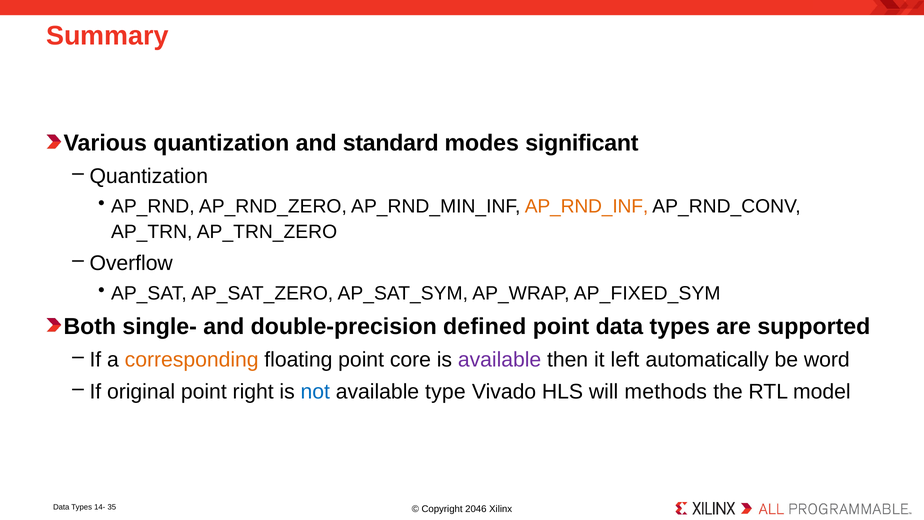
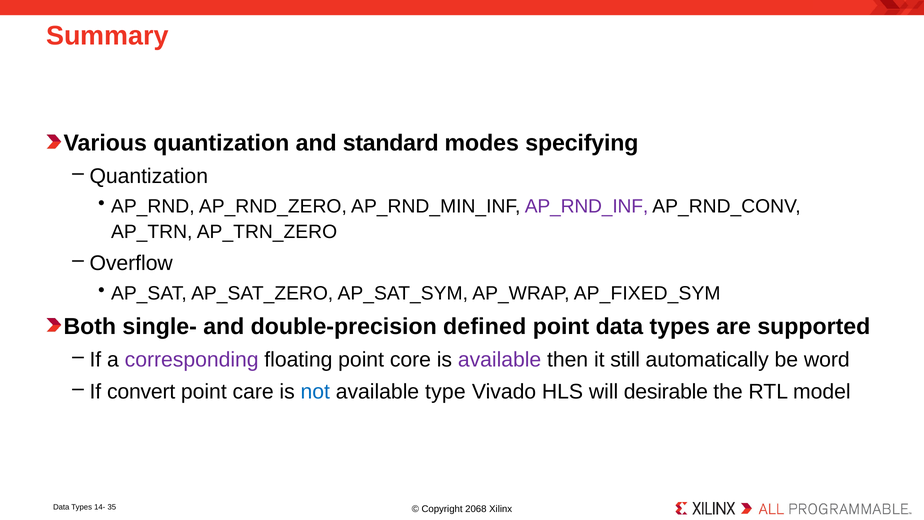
significant: significant -> specifying
AP_RND_INF colour: orange -> purple
corresponding colour: orange -> purple
left: left -> still
original: original -> convert
right: right -> care
methods: methods -> desirable
2046: 2046 -> 2068
